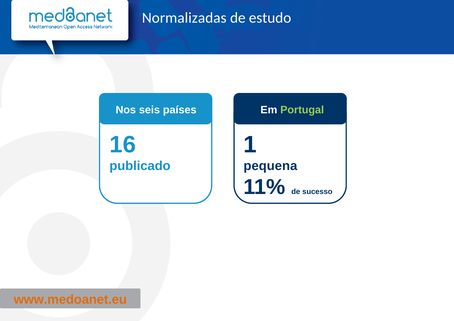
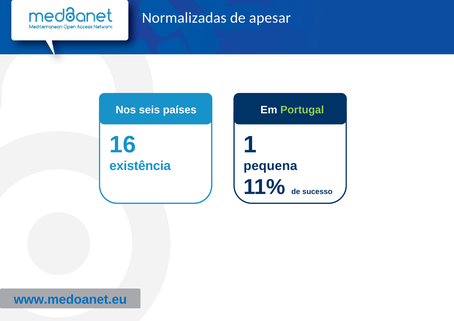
estudo: estudo -> apesar
publicado: publicado -> existência
www.medoanet.eu colour: orange -> blue
